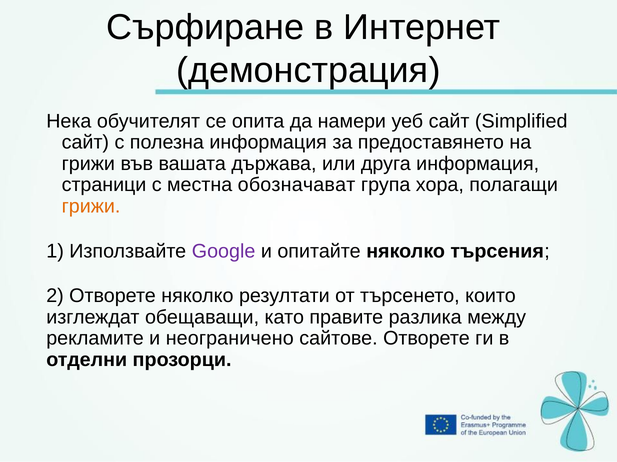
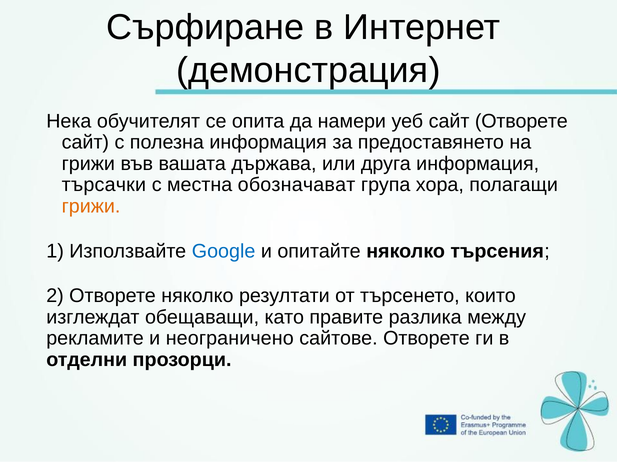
сайт Simplified: Simplified -> Отворете
страници: страници -> търсачки
Google colour: purple -> blue
